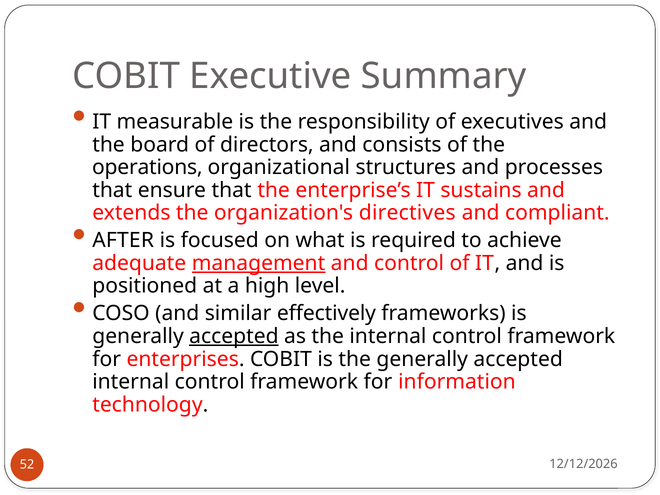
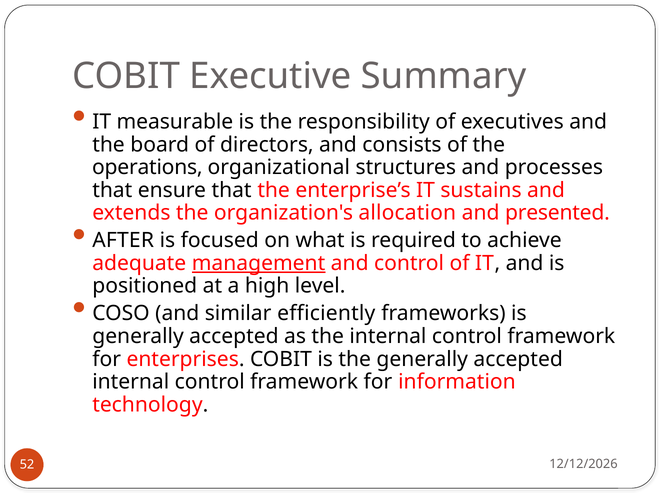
directives: directives -> allocation
compliant: compliant -> presented
effectively: effectively -> efficiently
accepted at (234, 336) underline: present -> none
